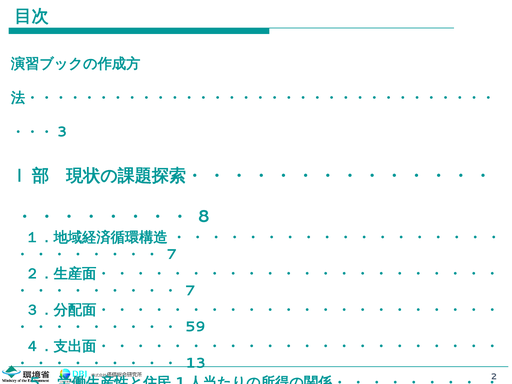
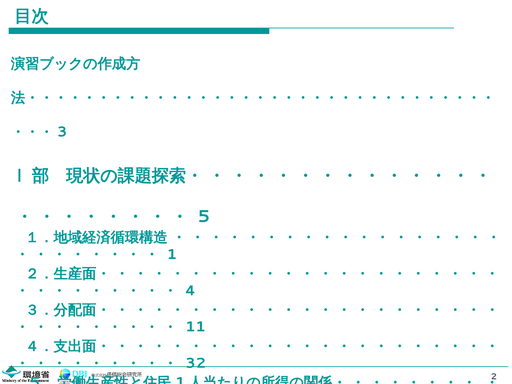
8: 8 -> 5
7 at (172, 254): 7 -> 1
7 at (190, 291): 7 -> 4
59: 59 -> 11
13 at (196, 363): 13 -> 32
